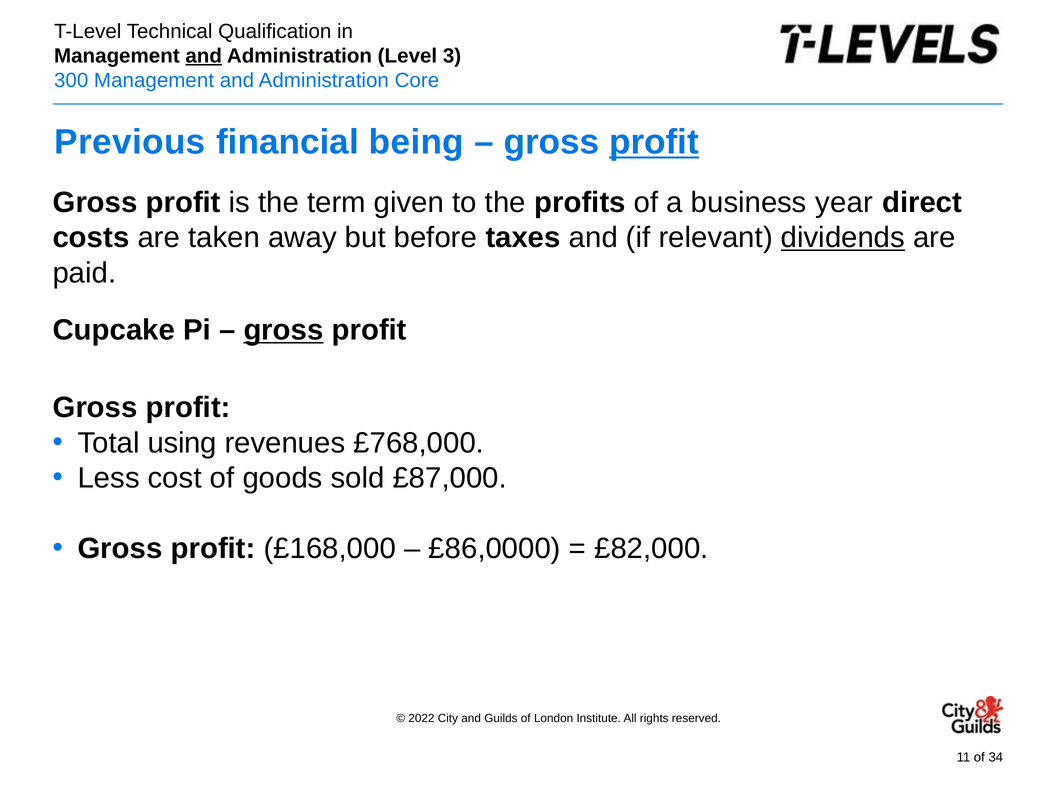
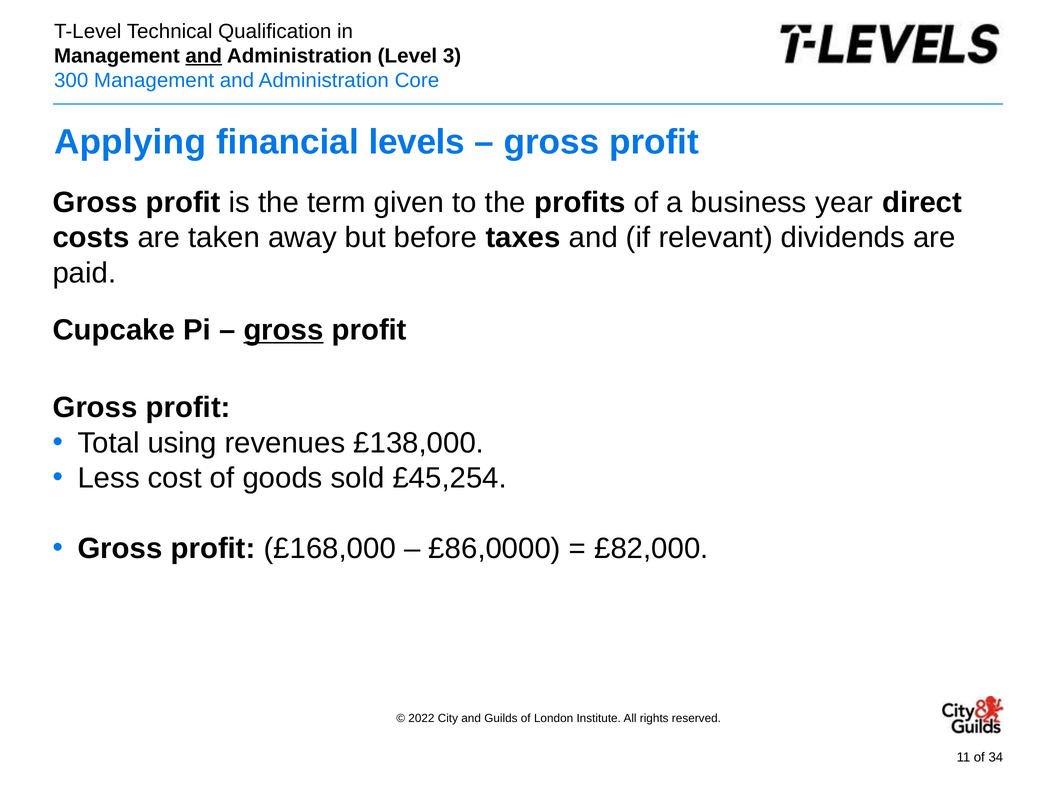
Previous: Previous -> Applying
being: being -> levels
profit at (654, 142) underline: present -> none
dividends underline: present -> none
£768,000: £768,000 -> £138,000
£87,000: £87,000 -> £45,254
